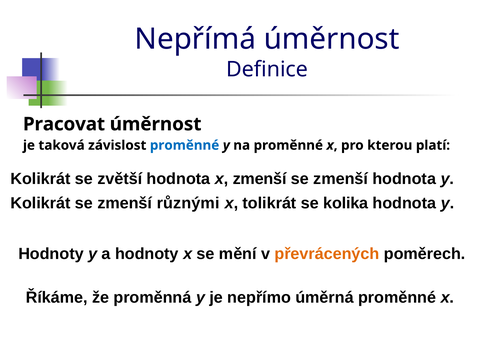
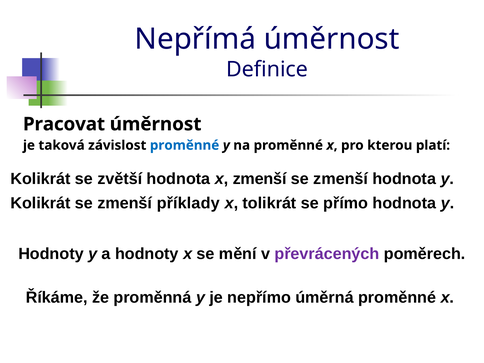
různými: různými -> příklady
kolika: kolika -> přímo
převrácených colour: orange -> purple
